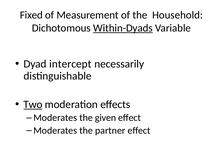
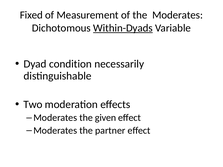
the Household: Household -> Moderates
intercept: intercept -> condition
Two underline: present -> none
